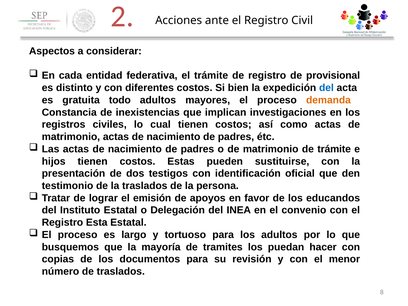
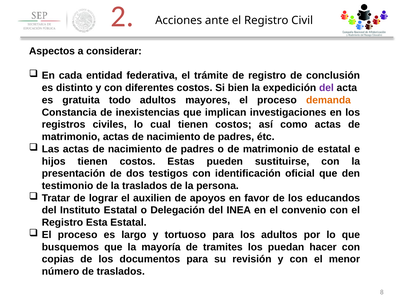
provisional: provisional -> conclusión
del at (326, 88) colour: blue -> purple
de trámite: trámite -> estatal
emisión: emisión -> auxilien
